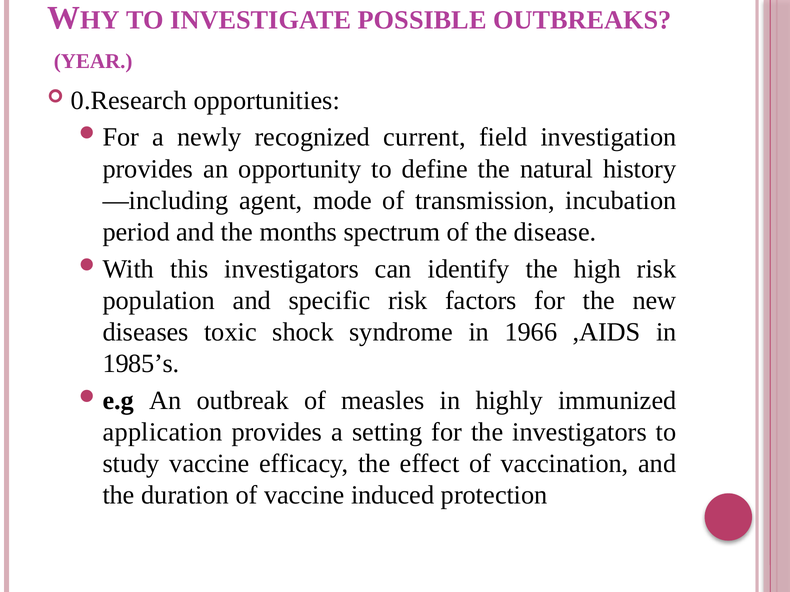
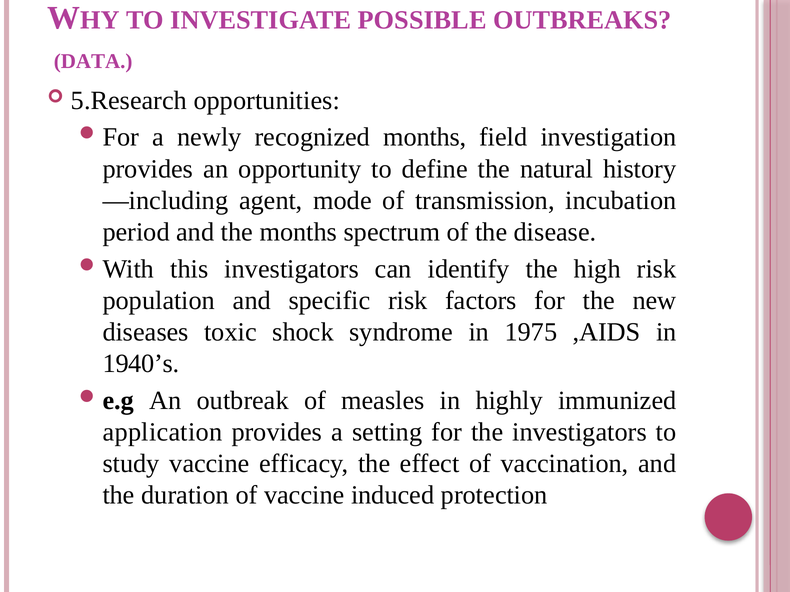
YEAR: YEAR -> DATA
0.Research: 0.Research -> 5.Research
recognized current: current -> months
1966: 1966 -> 1975
1985’s: 1985’s -> 1940’s
